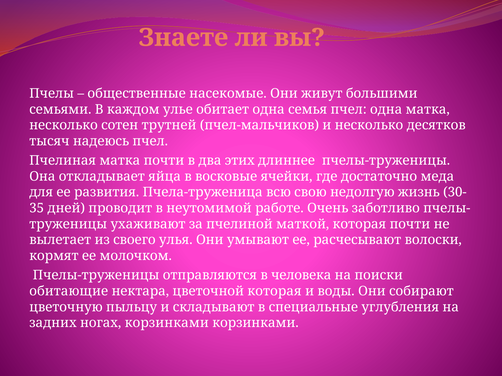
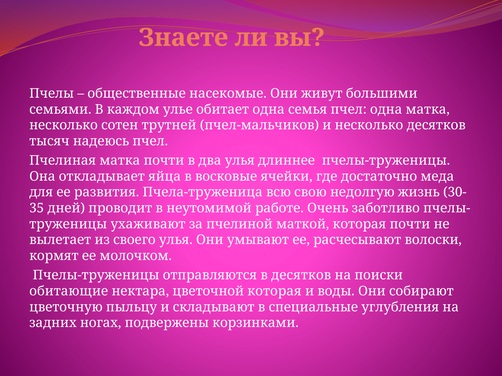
два этих: этих -> улья
в человека: человека -> десятков
ногах корзинками: корзинками -> подвержены
